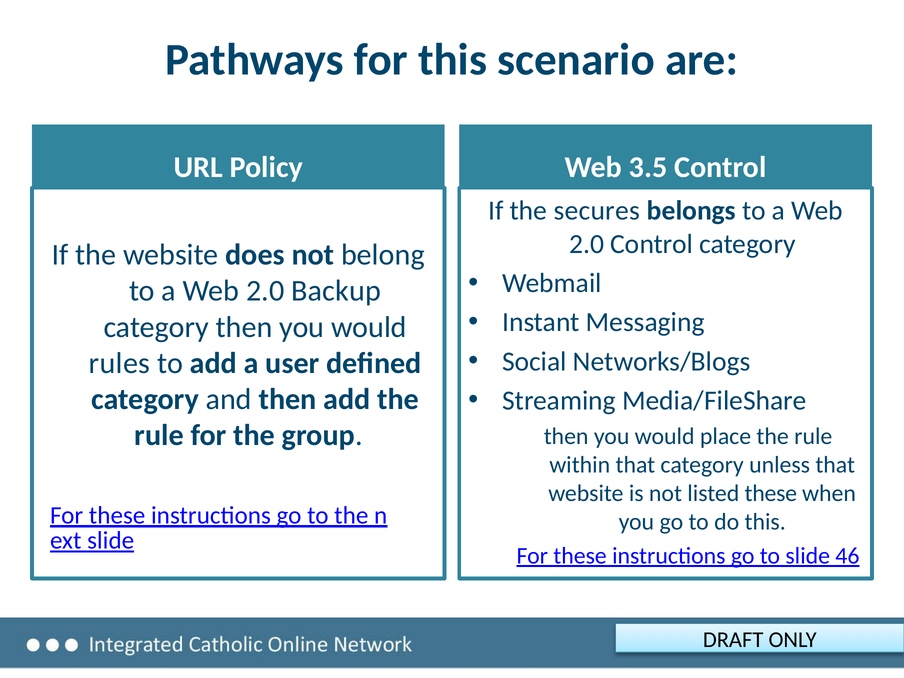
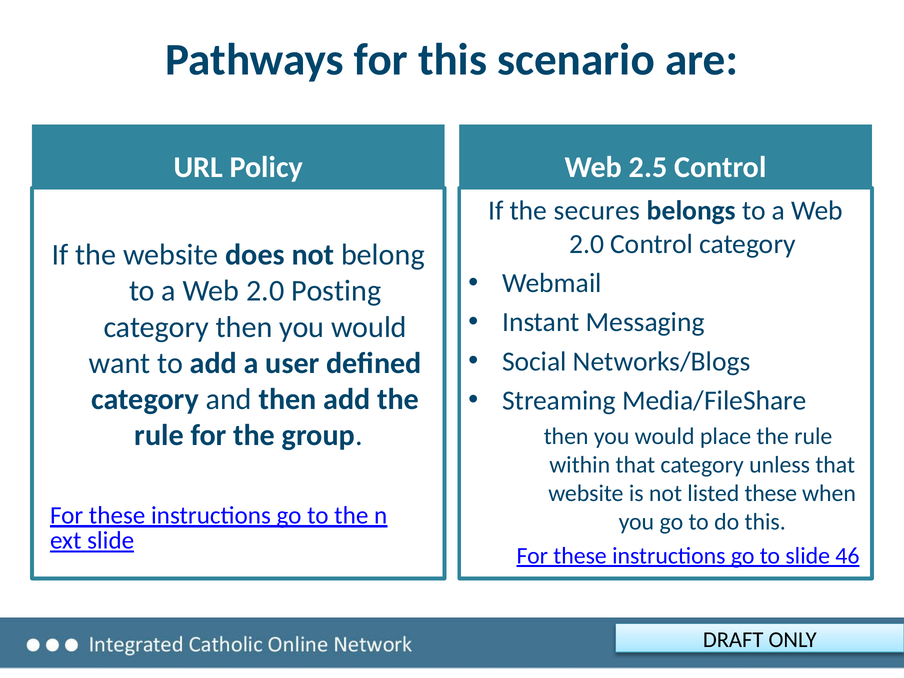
3.5: 3.5 -> 2.5
Backup: Backup -> Posting
rules: rules -> want
